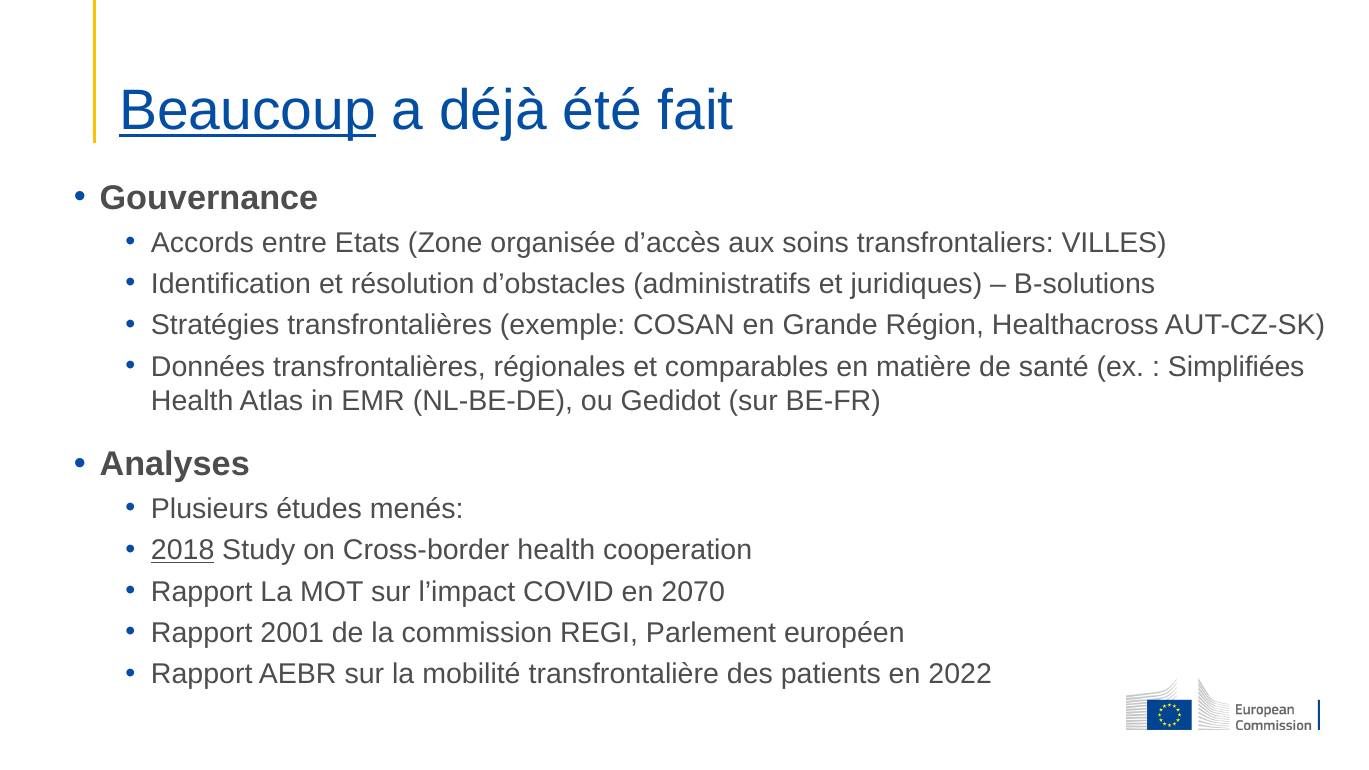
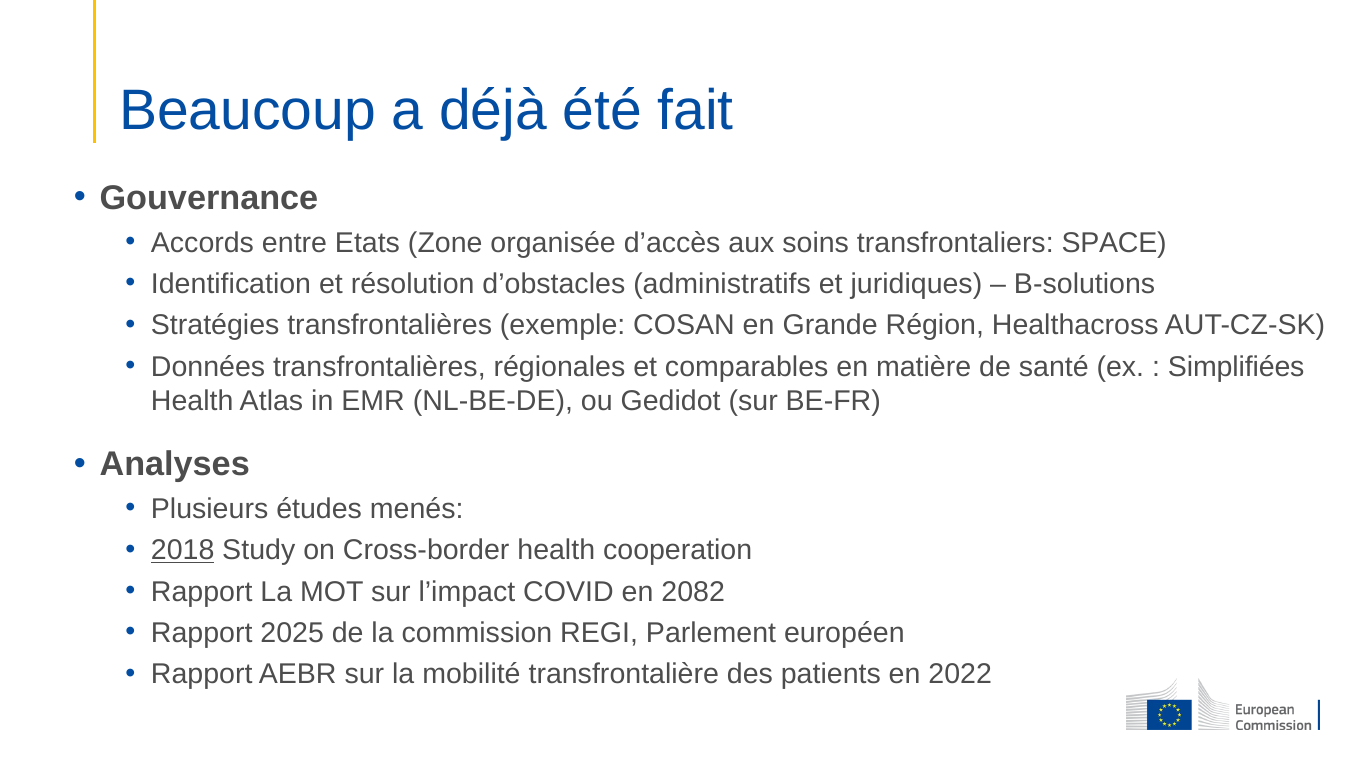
Beaucoup underline: present -> none
VILLES: VILLES -> SPACE
2070: 2070 -> 2082
2001: 2001 -> 2025
